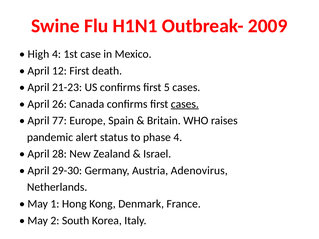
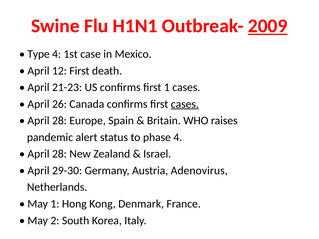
2009 underline: none -> present
High: High -> Type
first 5: 5 -> 1
77 at (59, 121): 77 -> 28
